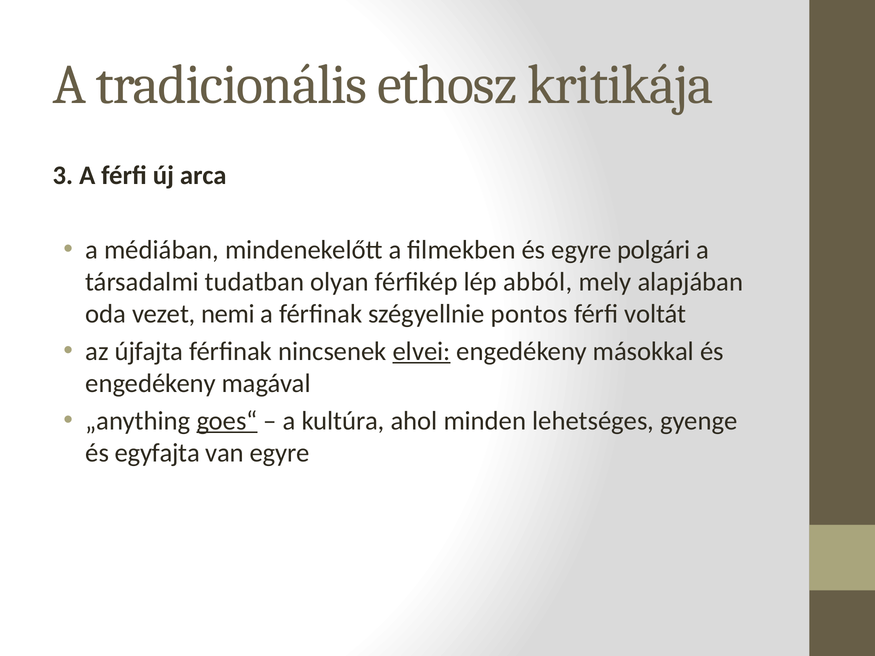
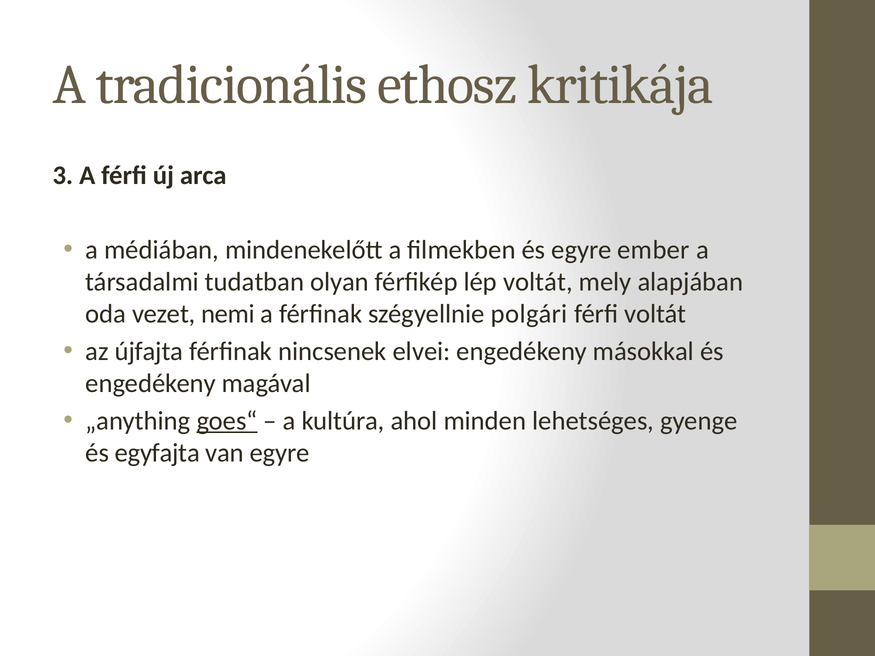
polgári: polgári -> ember
lép abból: abból -> voltát
pontos: pontos -> polgári
elvei underline: present -> none
